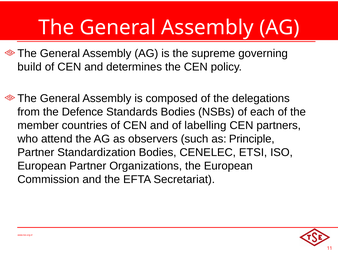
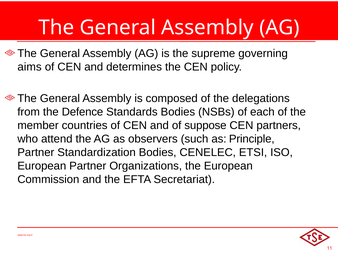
build: build -> aims
labelling: labelling -> suppose
